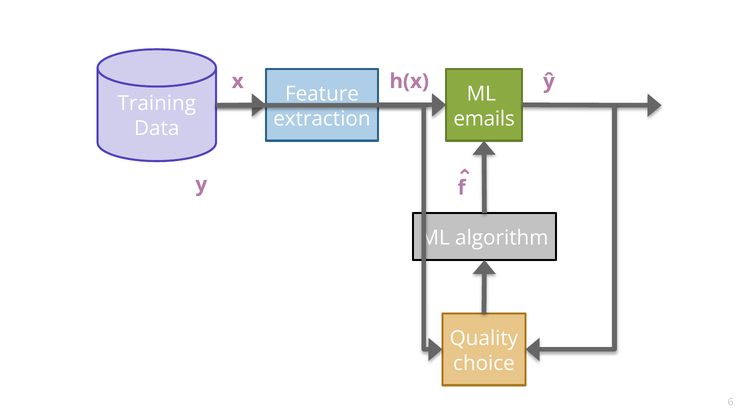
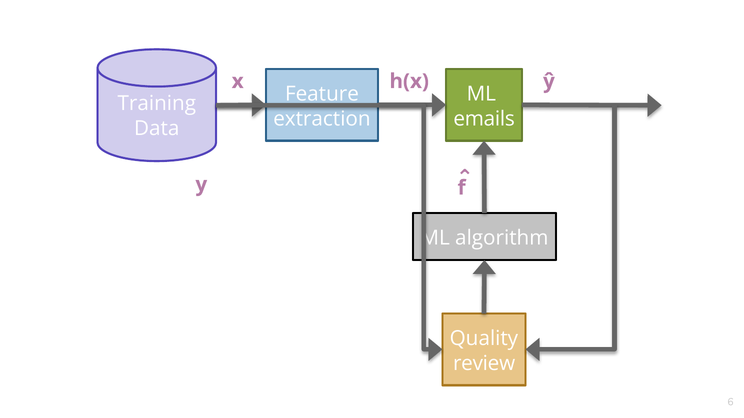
choice: choice -> review
